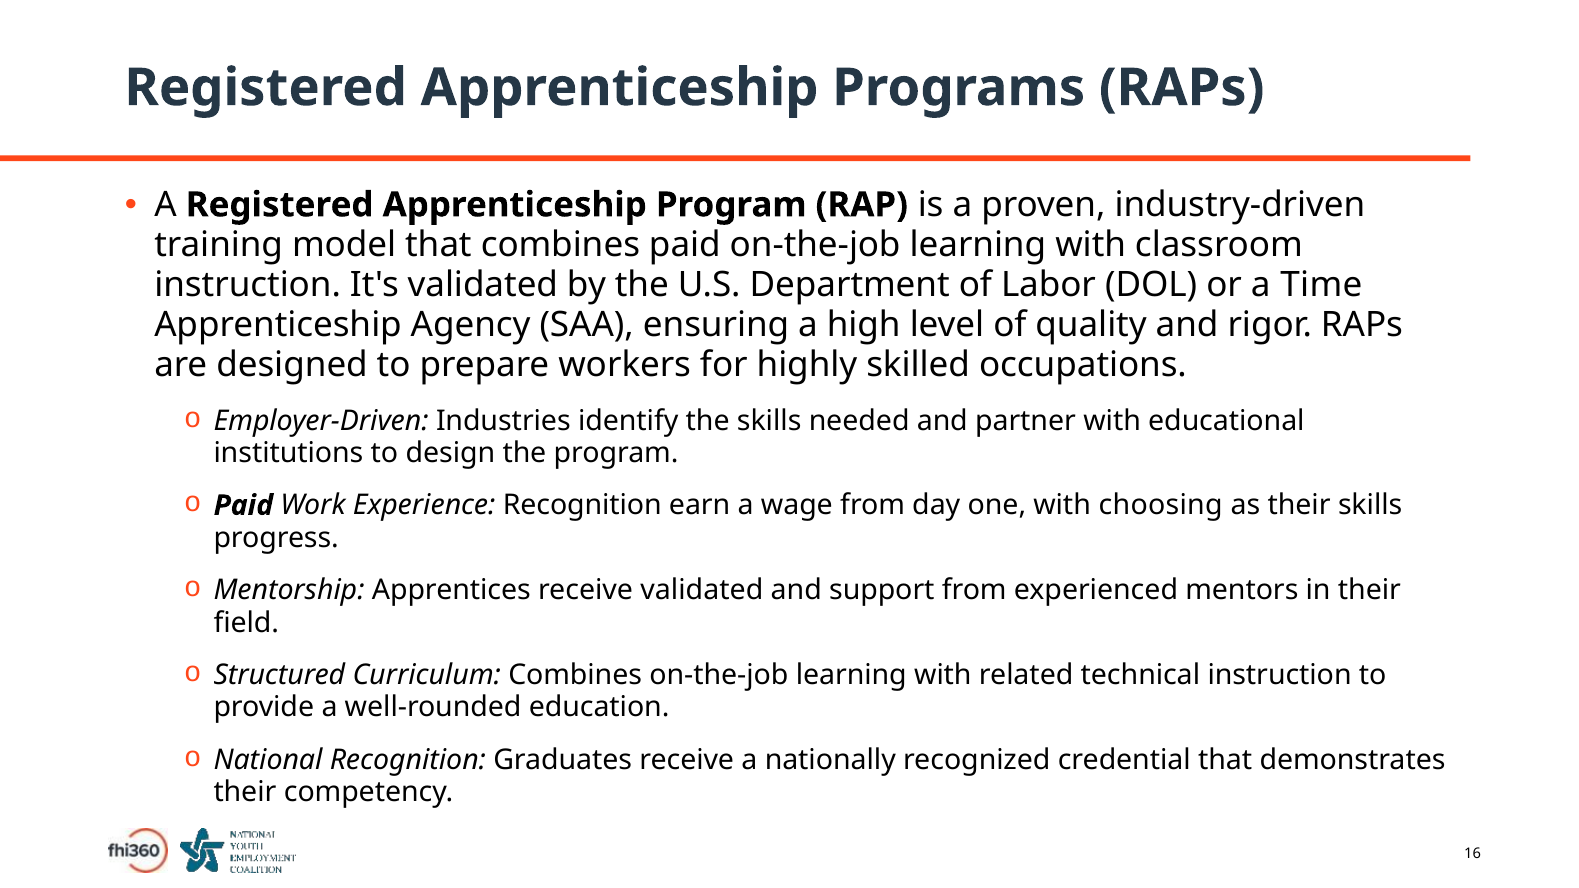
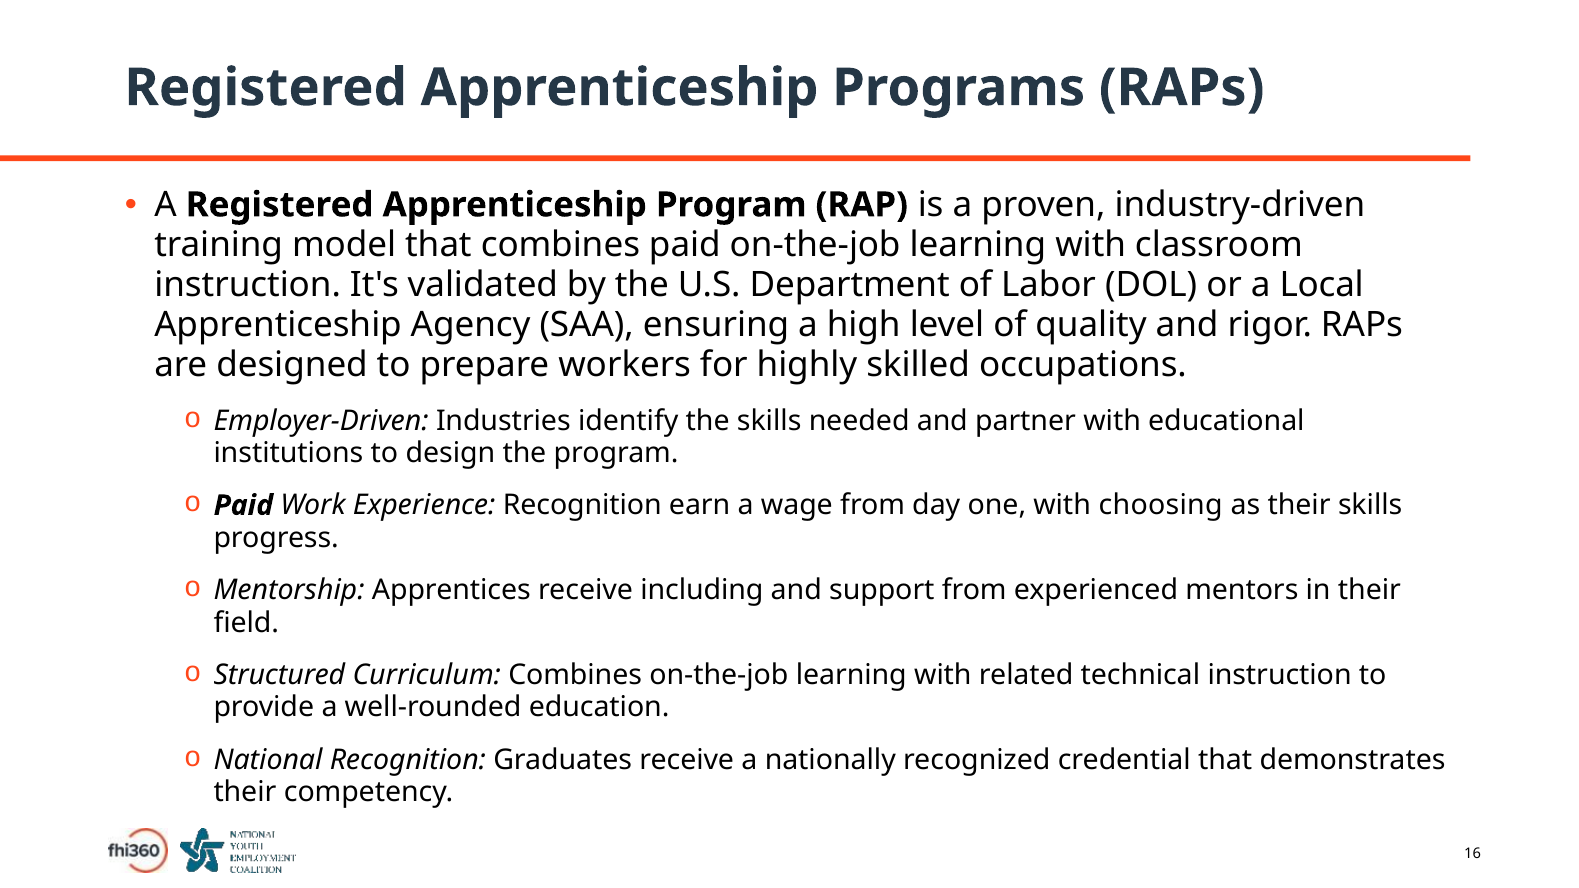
Time: Time -> Local
receive validated: validated -> including
